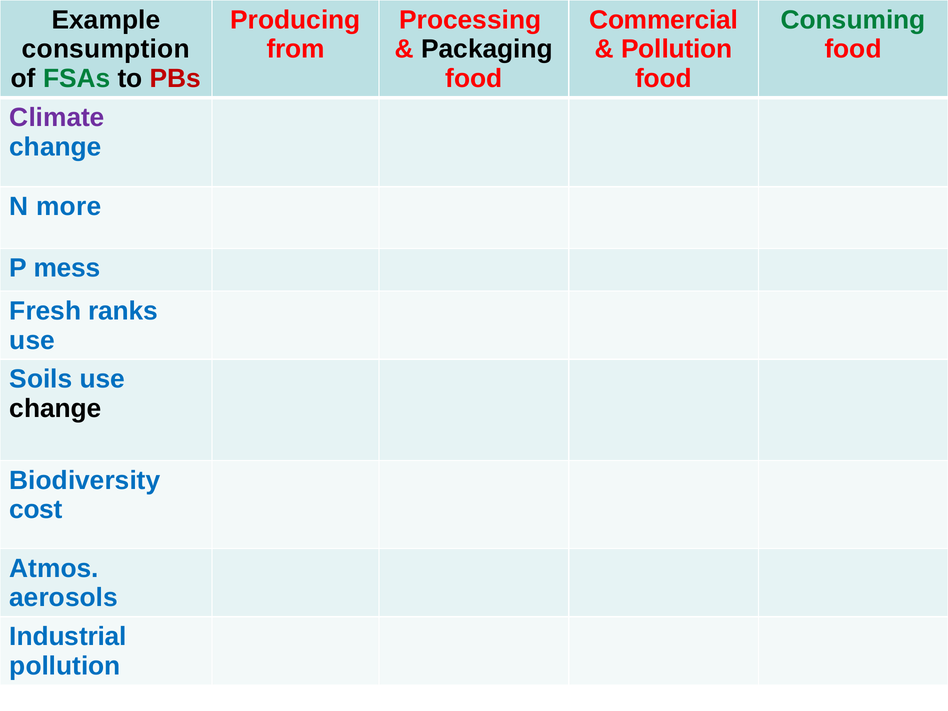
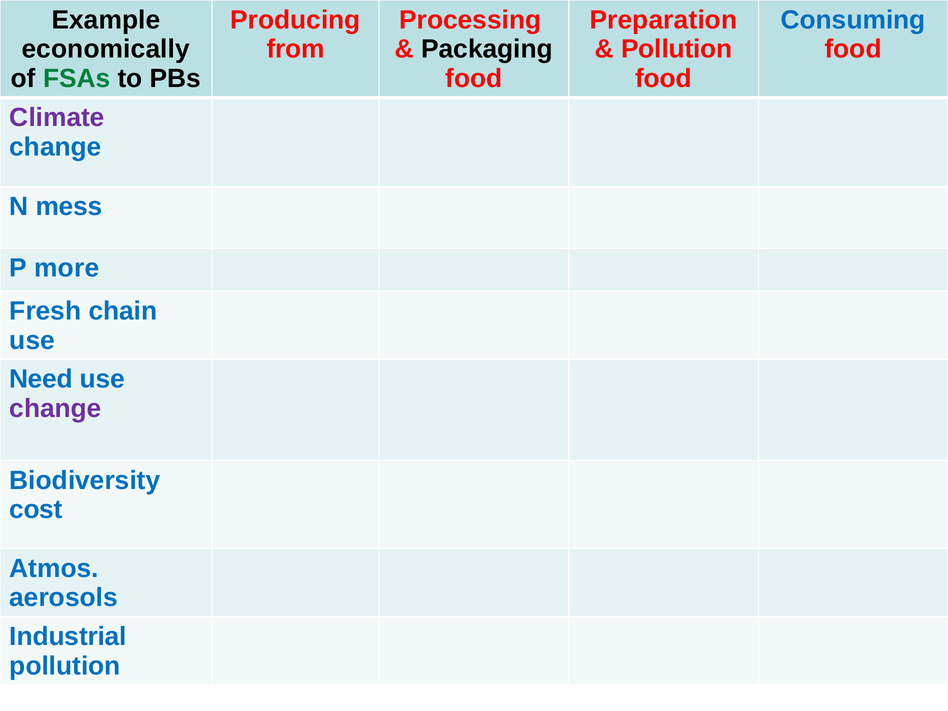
Commercial: Commercial -> Preparation
Consuming colour: green -> blue
consumption: consumption -> economically
PBs colour: red -> black
more: more -> mess
mess: mess -> more
ranks: ranks -> chain
Soils: Soils -> Need
change at (56, 409) colour: black -> purple
